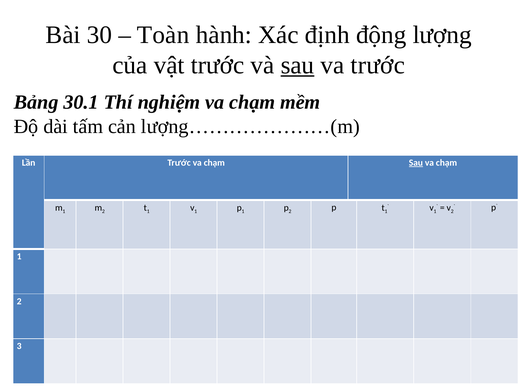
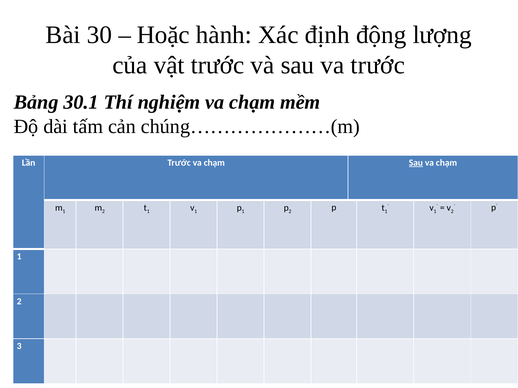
Toàn: Toàn -> Hoặc
sau at (297, 65) underline: present -> none
lượng…………………(m: lượng…………………(m -> chúng…………………(m
